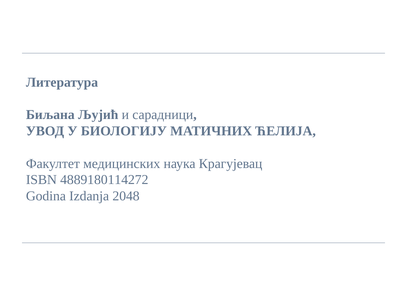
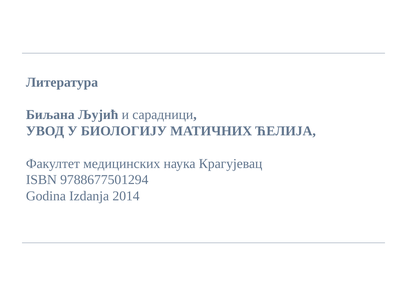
4889180114272: 4889180114272 -> 9788677501294
2048: 2048 -> 2014
